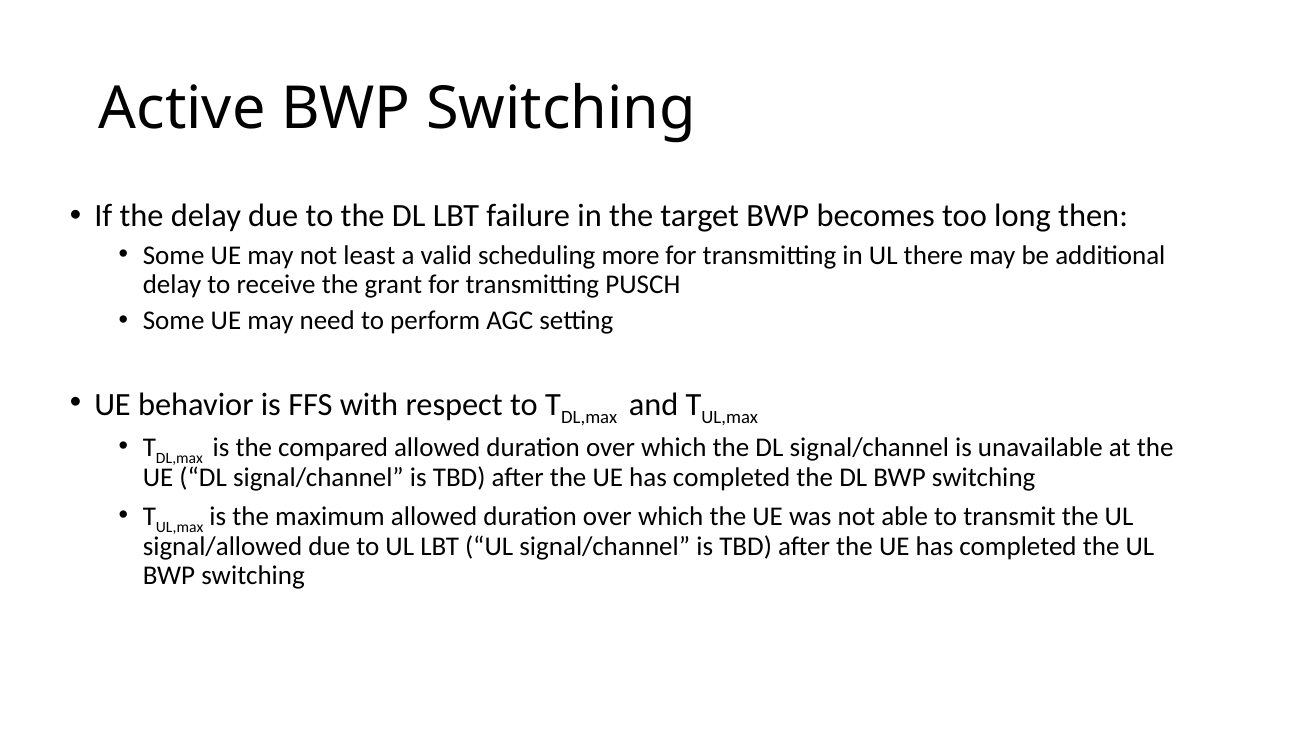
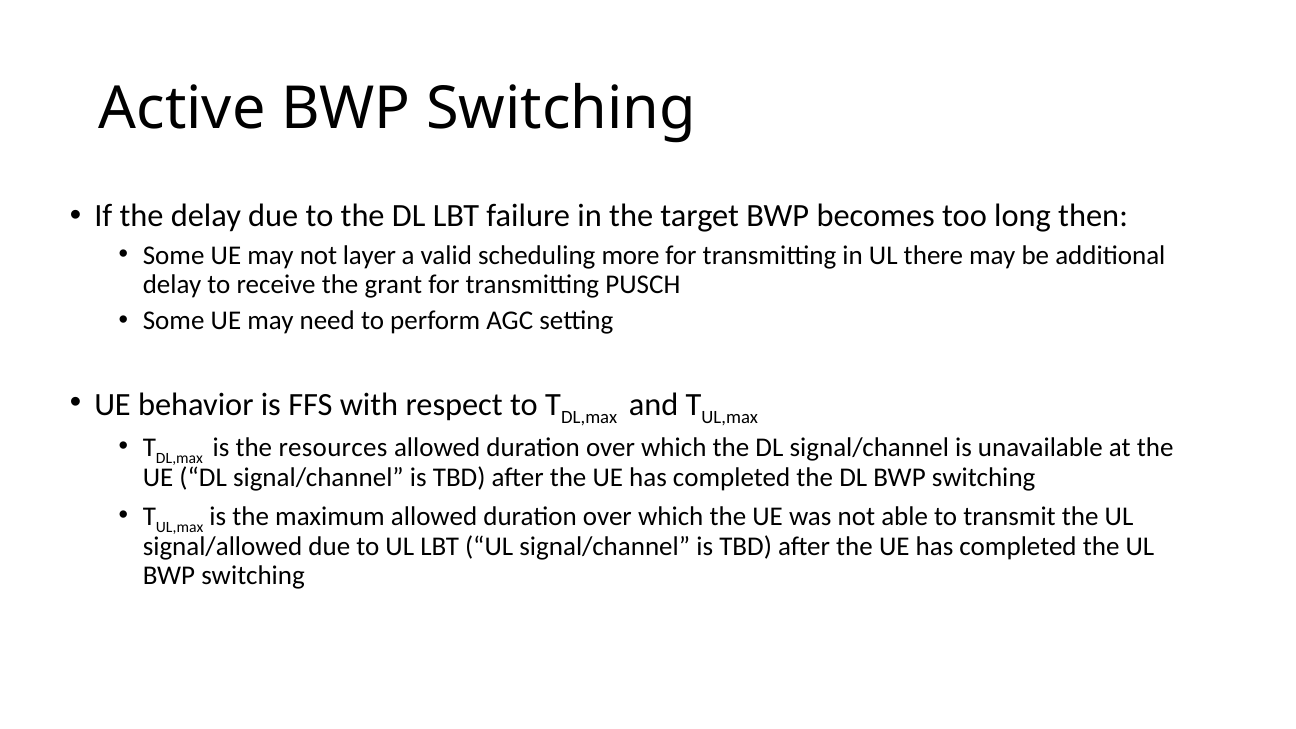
least: least -> layer
compared: compared -> resources
